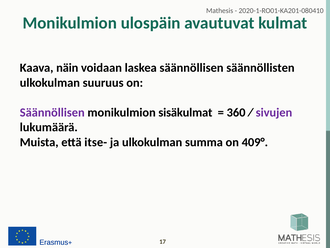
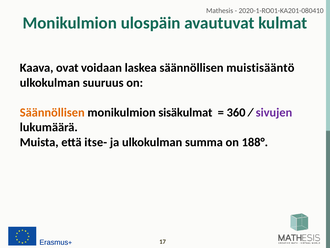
näin: näin -> ovat
säännöllisten: säännöllisten -> muistisääntö
Säännöllisen at (52, 112) colour: purple -> orange
409°: 409° -> 188°
